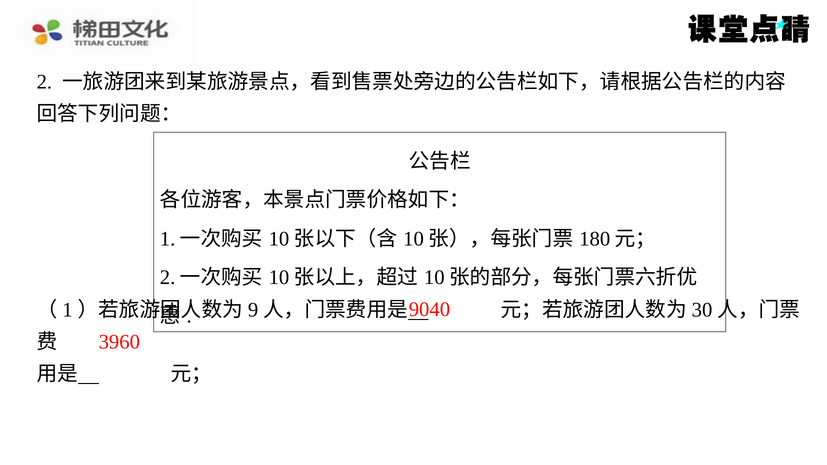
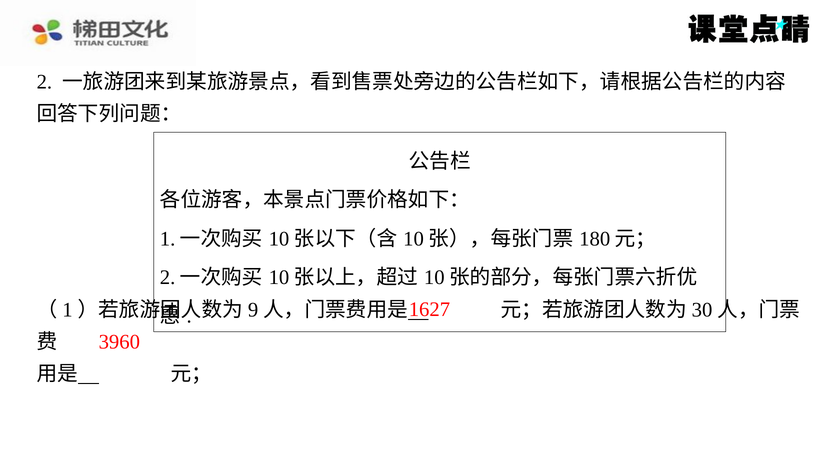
9040: 9040 -> 1627
